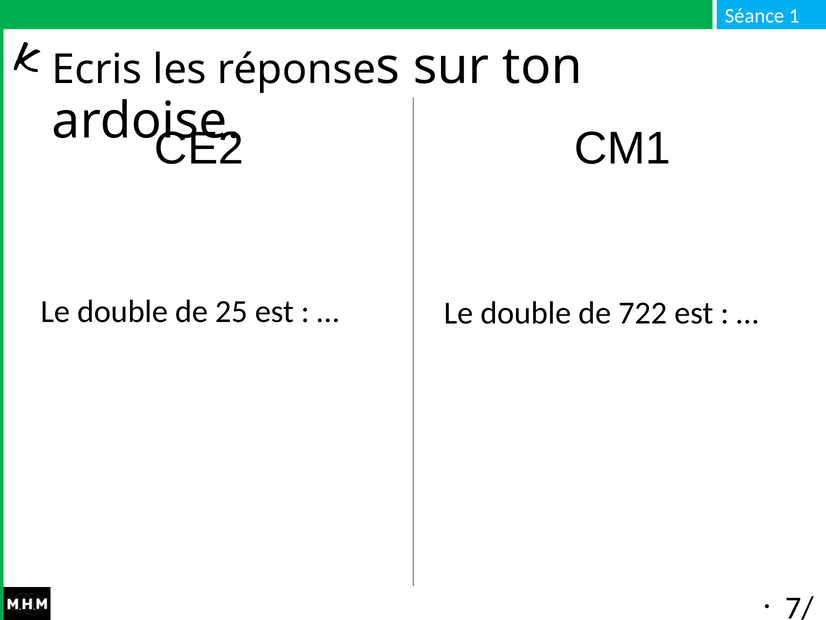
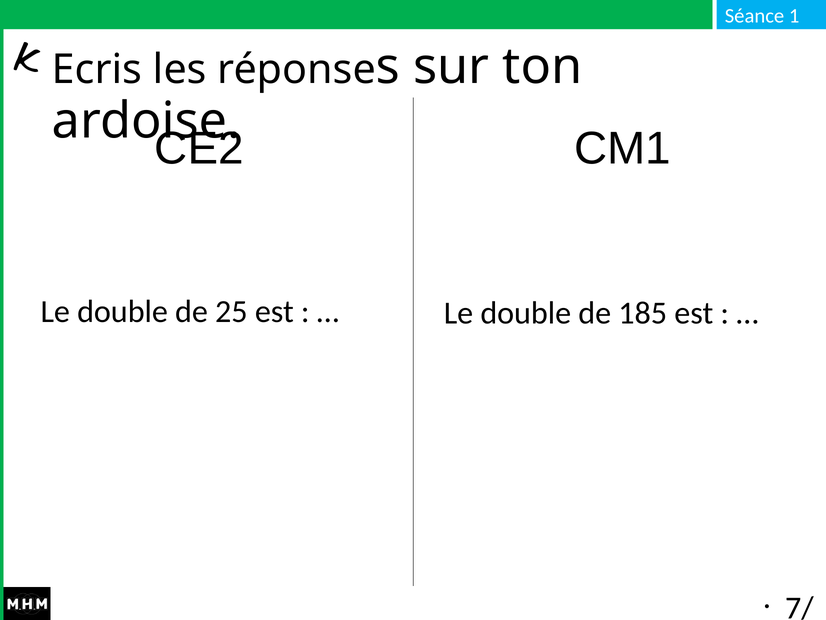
722: 722 -> 185
